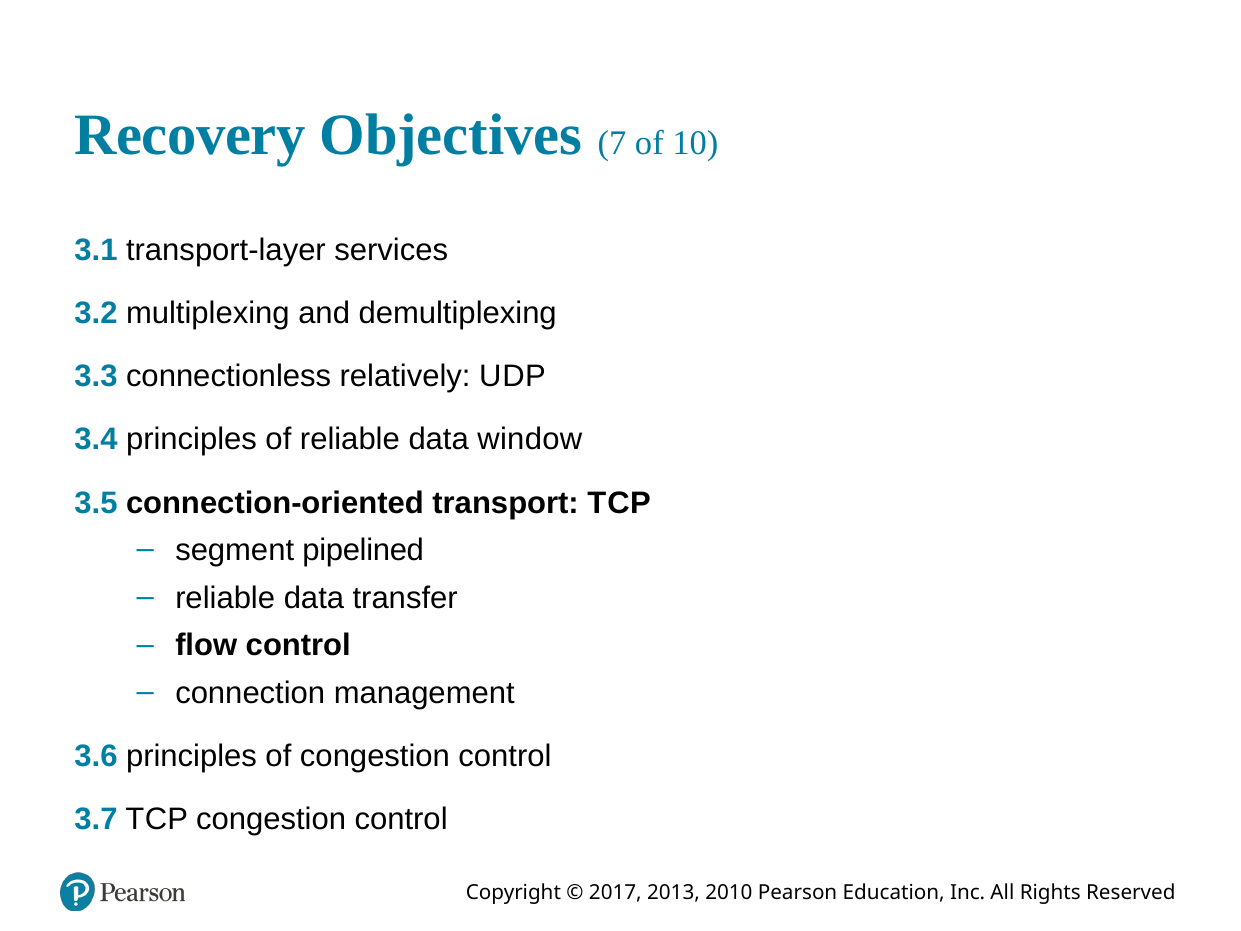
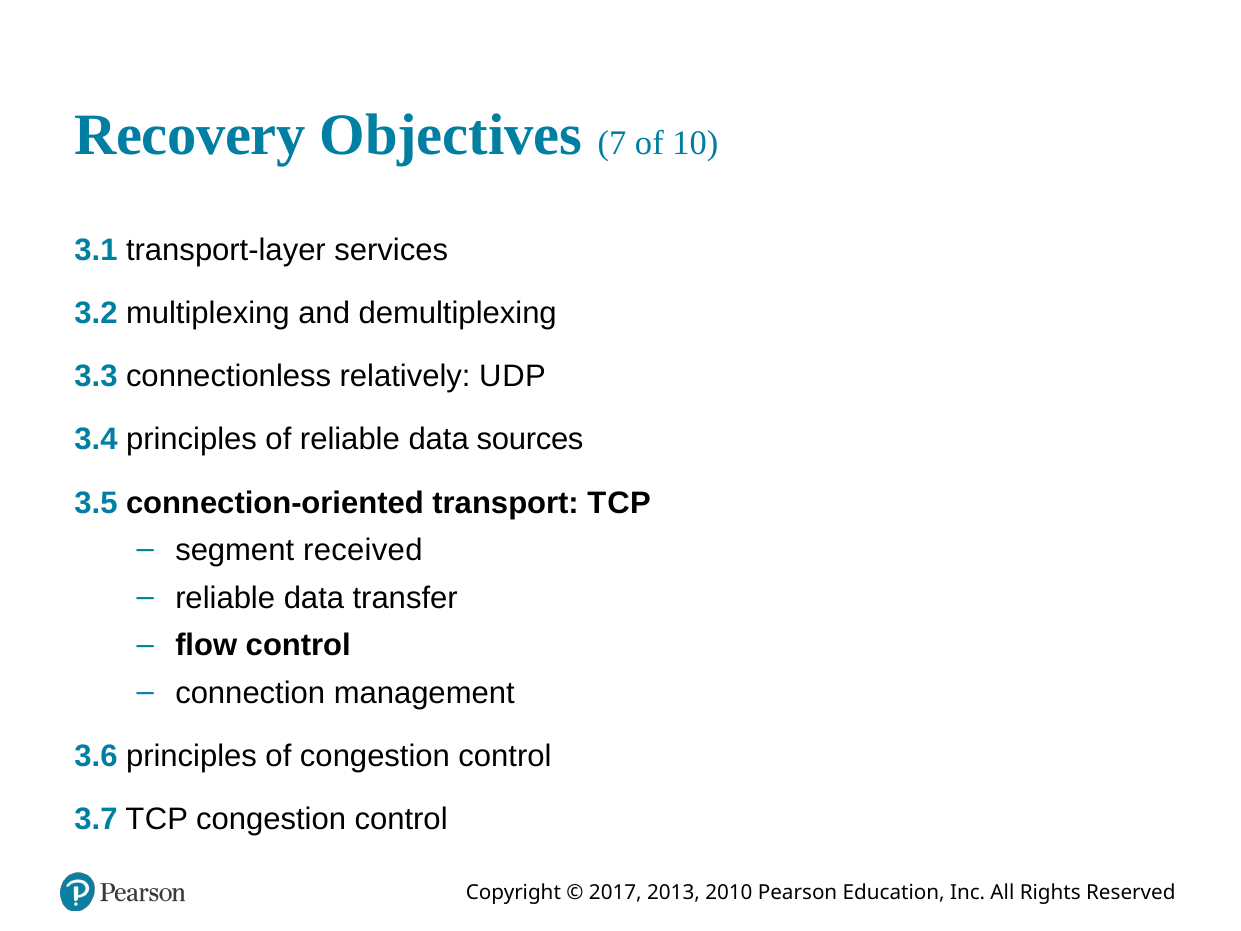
window: window -> sources
pipelined: pipelined -> received
